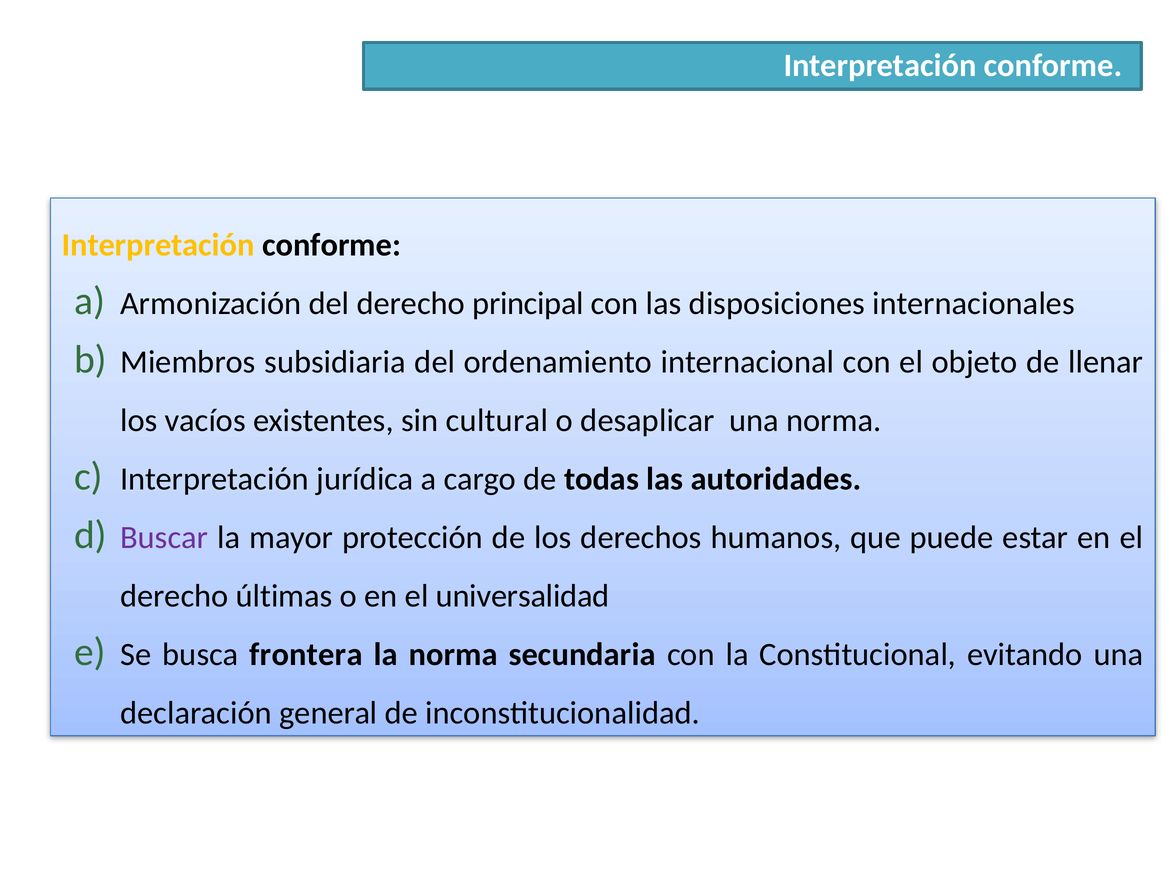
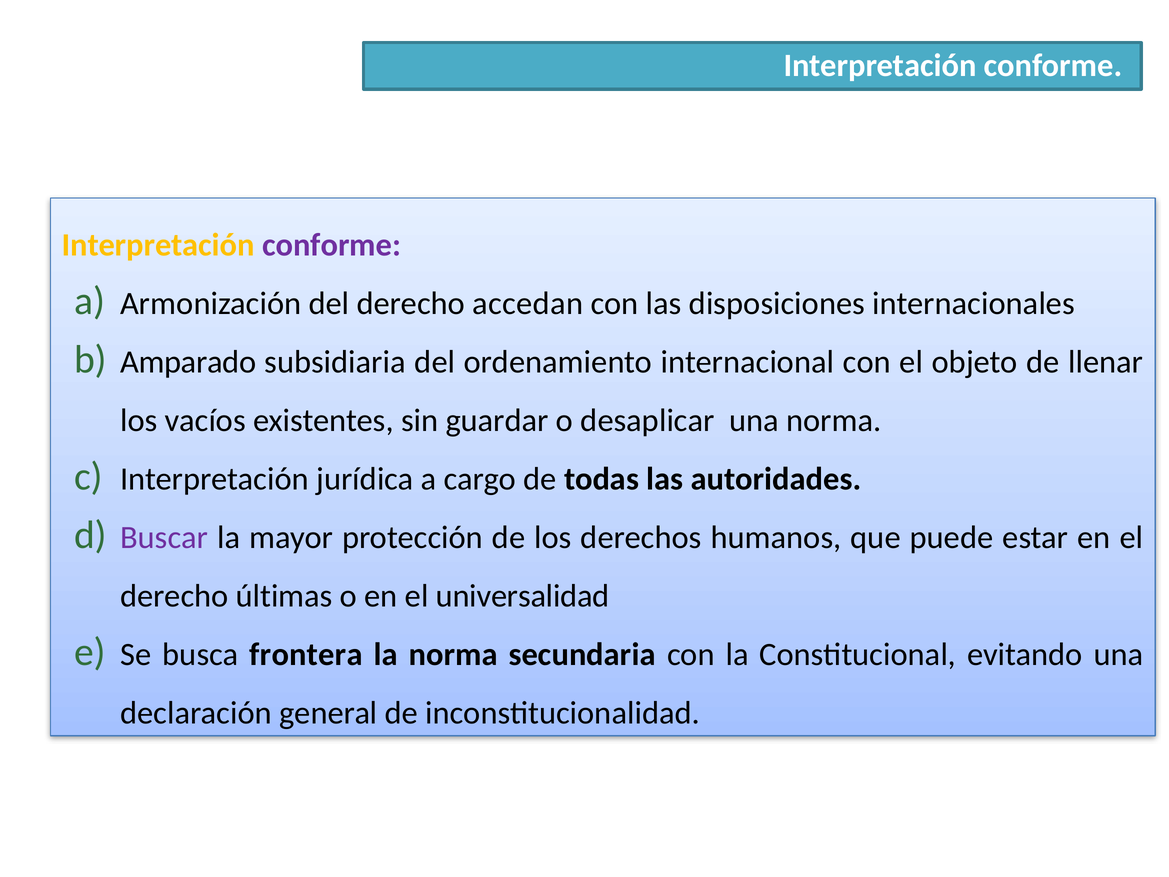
conforme at (332, 245) colour: black -> purple
principal: principal -> accedan
Miembros: Miembros -> Amparado
cultural: cultural -> guardar
